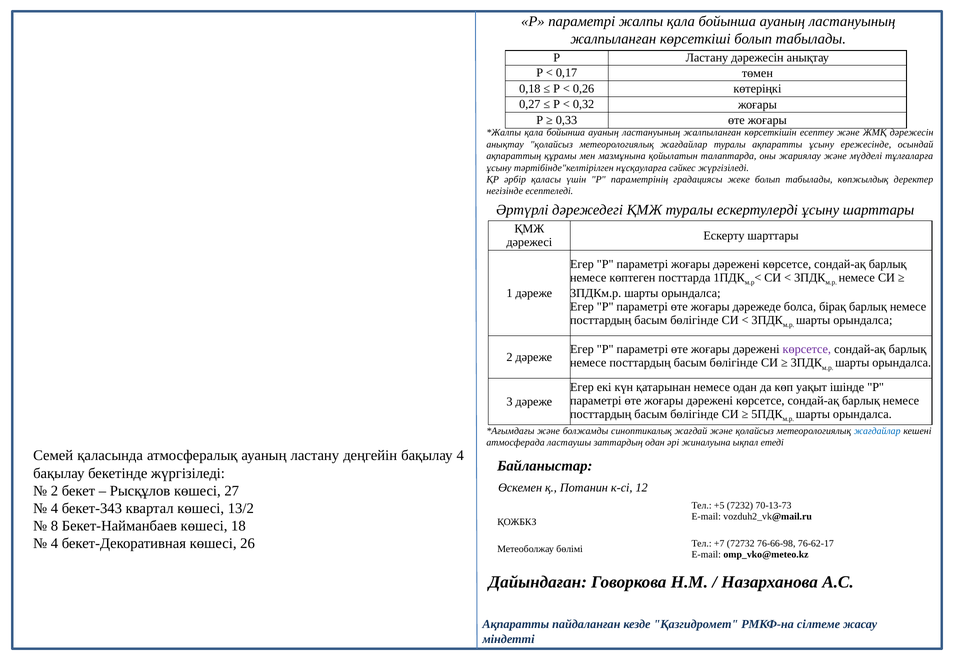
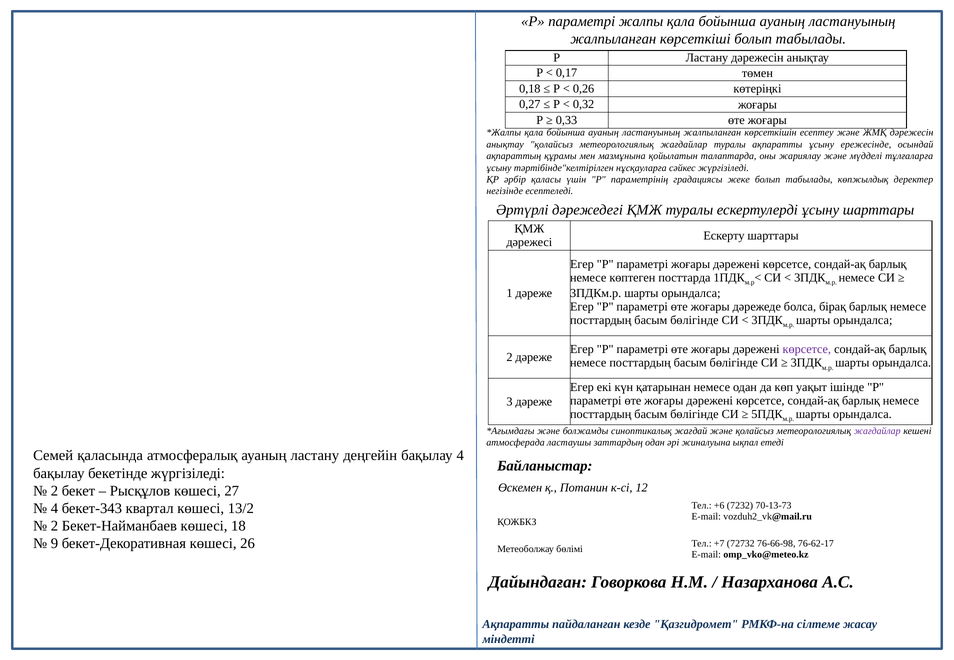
жағдайлар at (877, 431) colour: blue -> purple
+5: +5 -> +6
8 at (54, 526): 8 -> 2
4 at (54, 544): 4 -> 9
